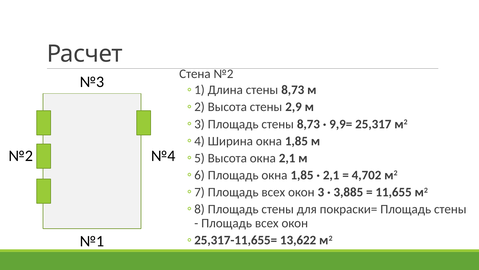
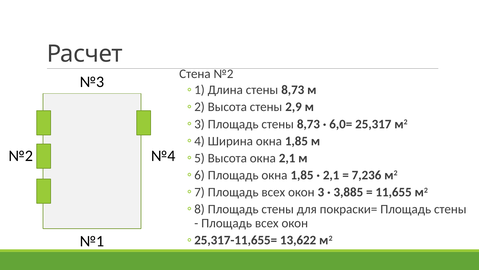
9,9=: 9,9= -> 6,0=
4,702: 4,702 -> 7,236
